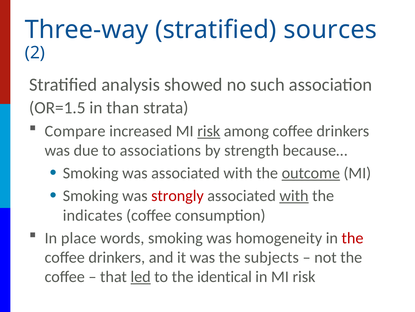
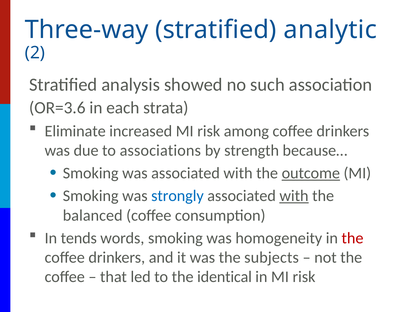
sources: sources -> analytic
OR=1.5: OR=1.5 -> OR=3.6
than: than -> each
Compare: Compare -> Eliminate
risk at (209, 131) underline: present -> none
strongly colour: red -> blue
indicates: indicates -> balanced
place: place -> tends
led underline: present -> none
